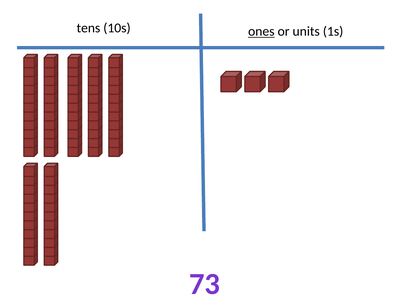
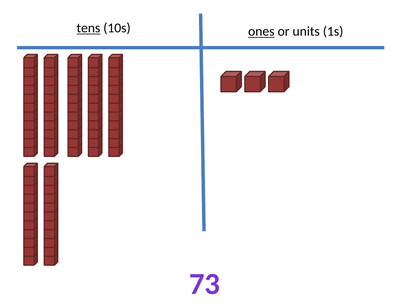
tens underline: none -> present
